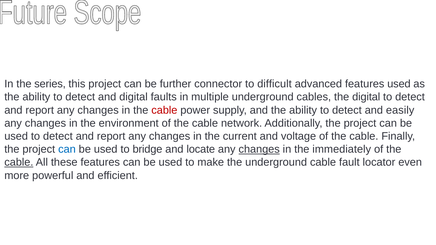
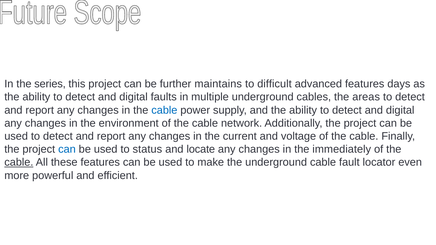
connector: connector -> maintains
features used: used -> days
the digital: digital -> areas
cable at (164, 110) colour: red -> blue
easily at (400, 110): easily -> digital
bridge: bridge -> status
changes at (259, 149) underline: present -> none
